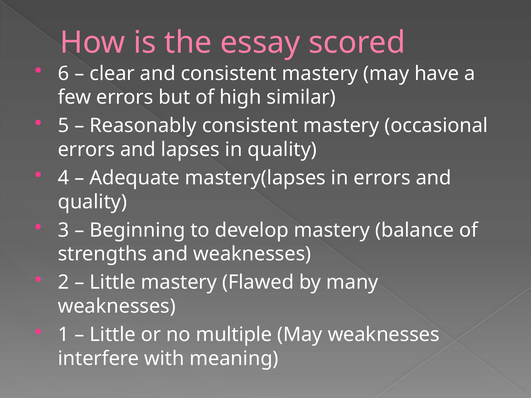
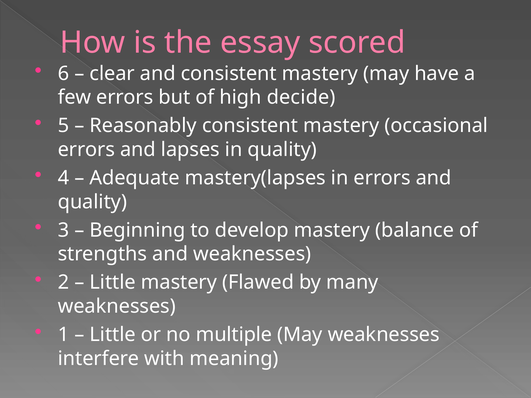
similar: similar -> decide
